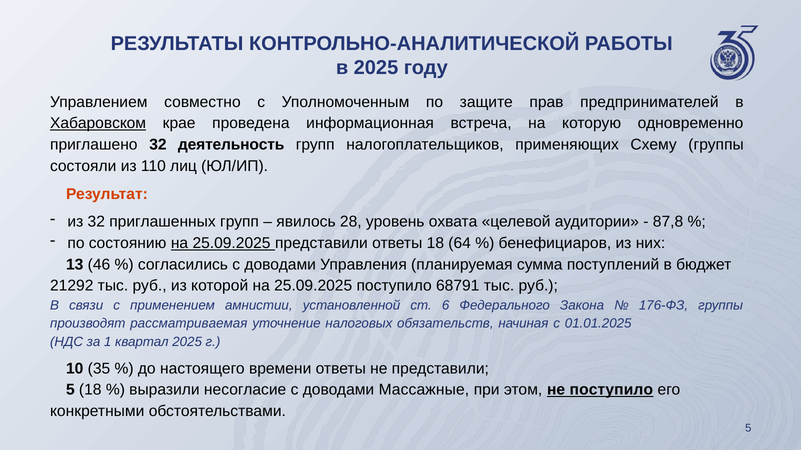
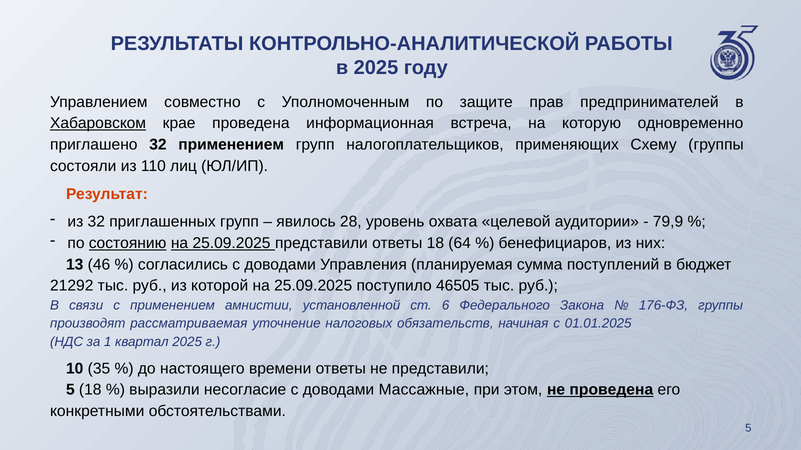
32 деятельность: деятельность -> применением
87,8: 87,8 -> 79,9
состоянию underline: none -> present
68791: 68791 -> 46505
не поступило: поступило -> проведена
